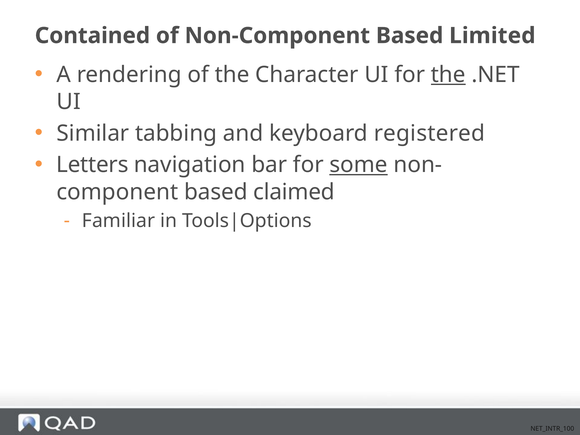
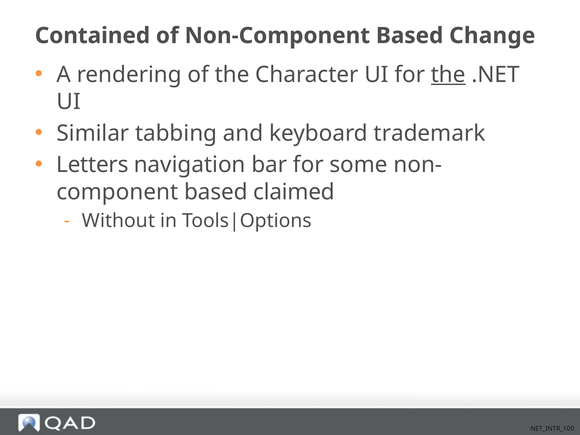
Limited: Limited -> Change
registered: registered -> trademark
some underline: present -> none
Familiar: Familiar -> Without
